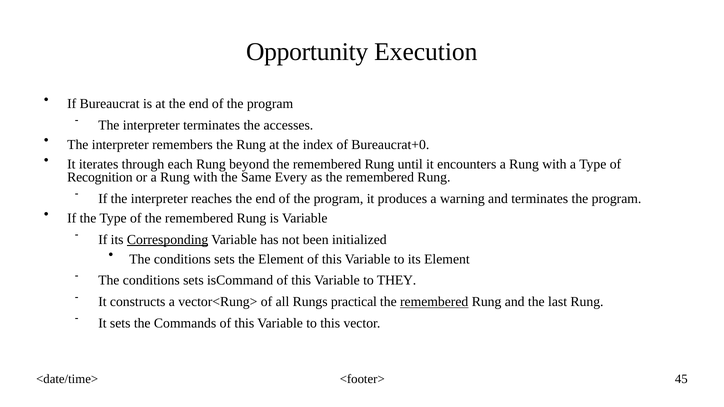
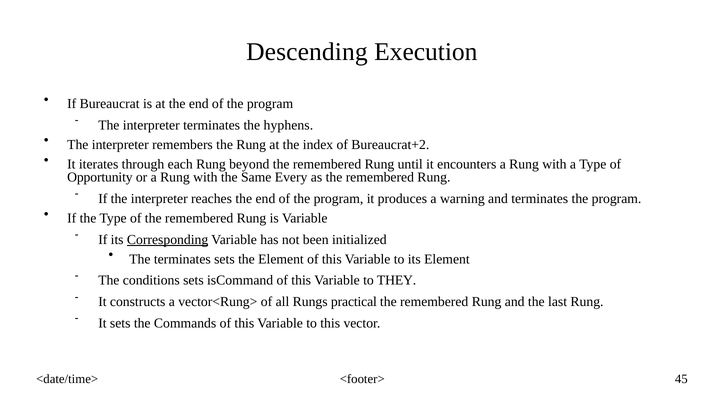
Opportunity: Opportunity -> Descending
accesses: accesses -> hyphens
Bureaucrat+0: Bureaucrat+0 -> Bureaucrat+2
Recognition: Recognition -> Opportunity
conditions at (182, 259): conditions -> terminates
remembered at (434, 302) underline: present -> none
